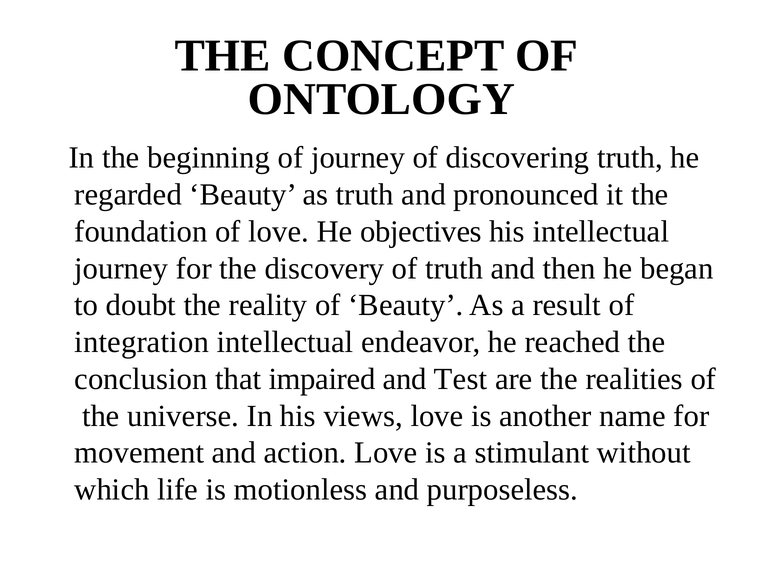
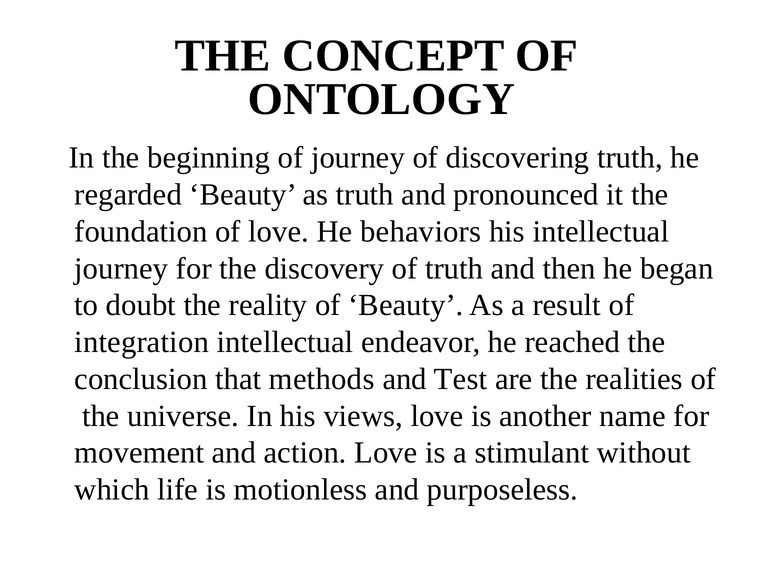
objectives: objectives -> behaviors
impaired: impaired -> methods
